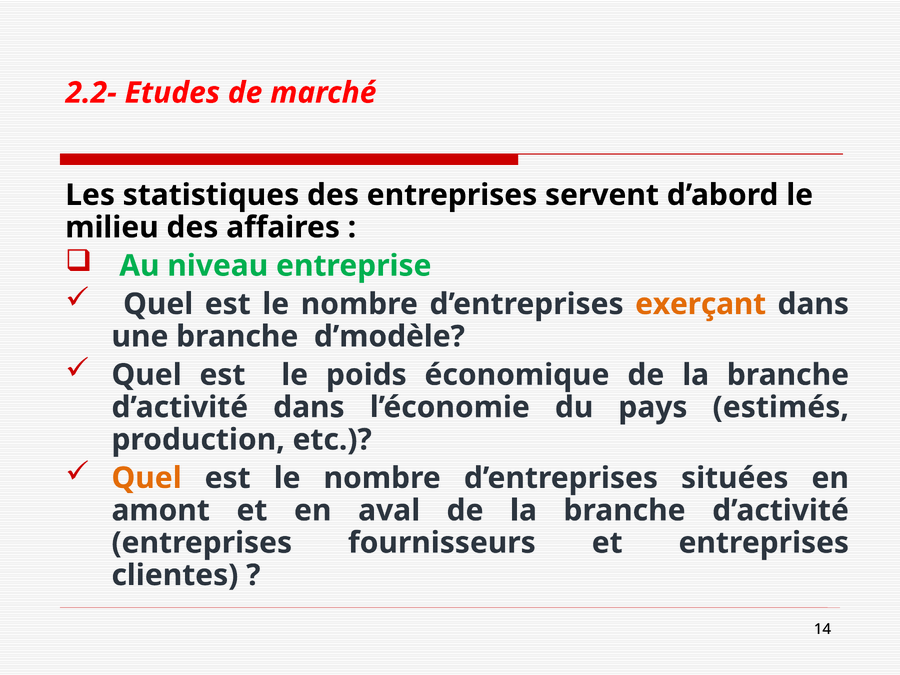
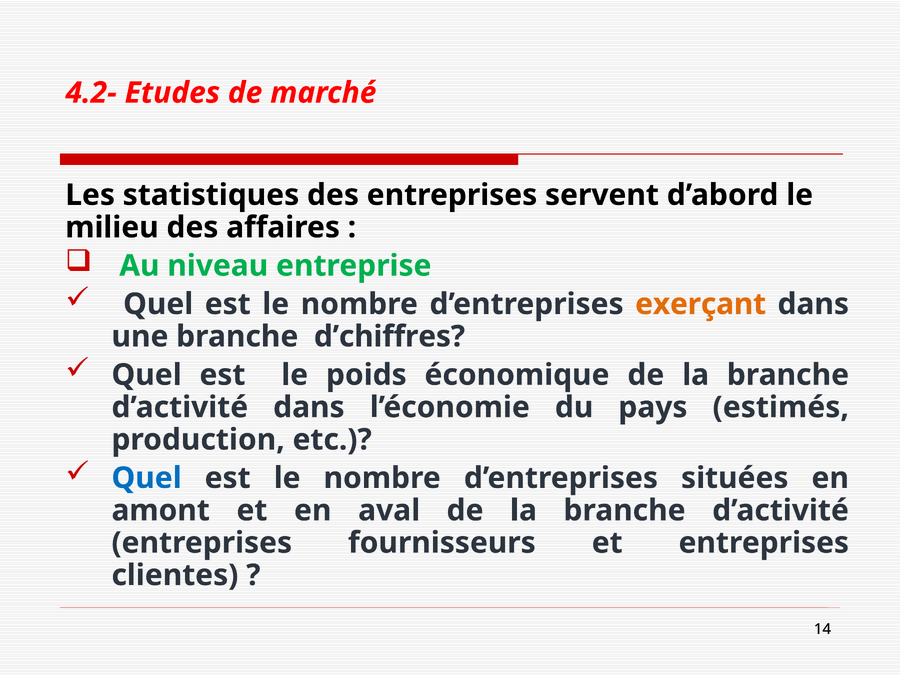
2.2-: 2.2- -> 4.2-
d’modèle: d’modèle -> d’chiffres
Quel at (147, 478) colour: orange -> blue
